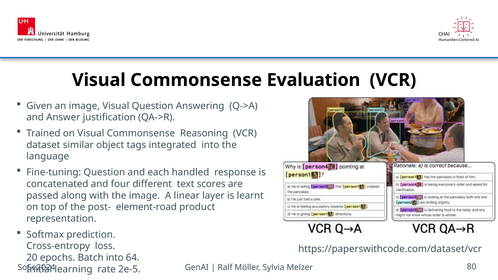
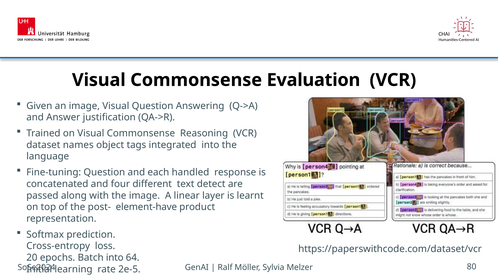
similar: similar -> names
scores: scores -> detect
element-road: element-road -> element-have
